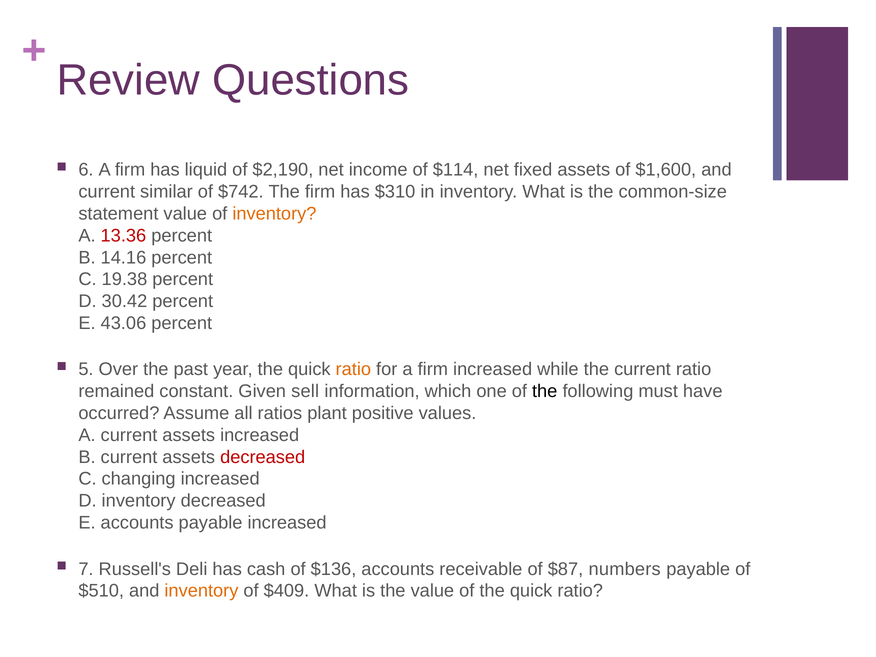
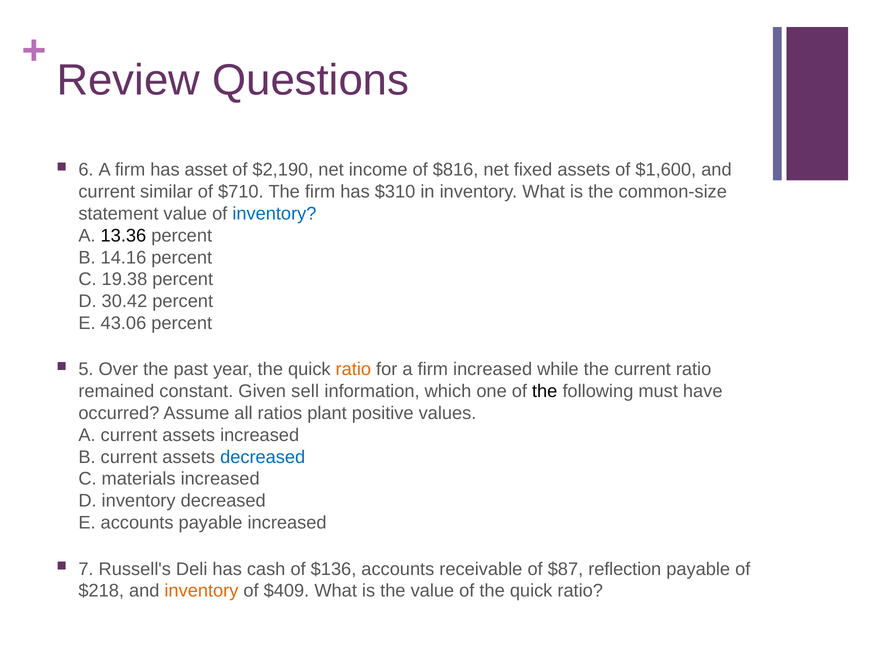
liquid: liquid -> asset
$114: $114 -> $816
$742: $742 -> $710
inventory at (274, 214) colour: orange -> blue
13.36 colour: red -> black
decreased at (263, 457) colour: red -> blue
changing: changing -> materials
numbers: numbers -> reflection
$510: $510 -> $218
